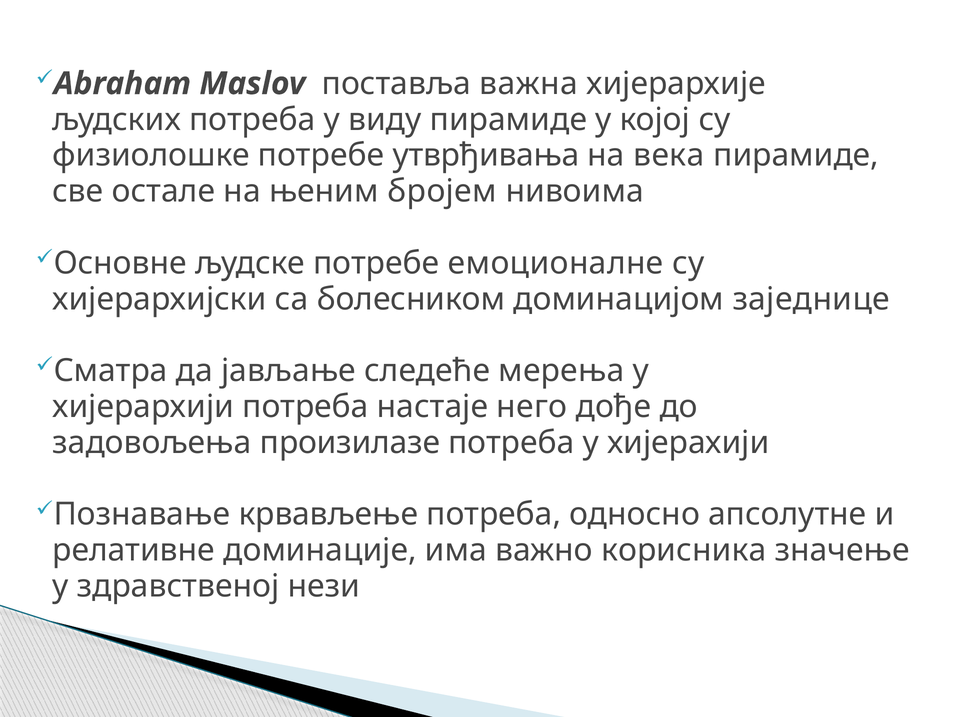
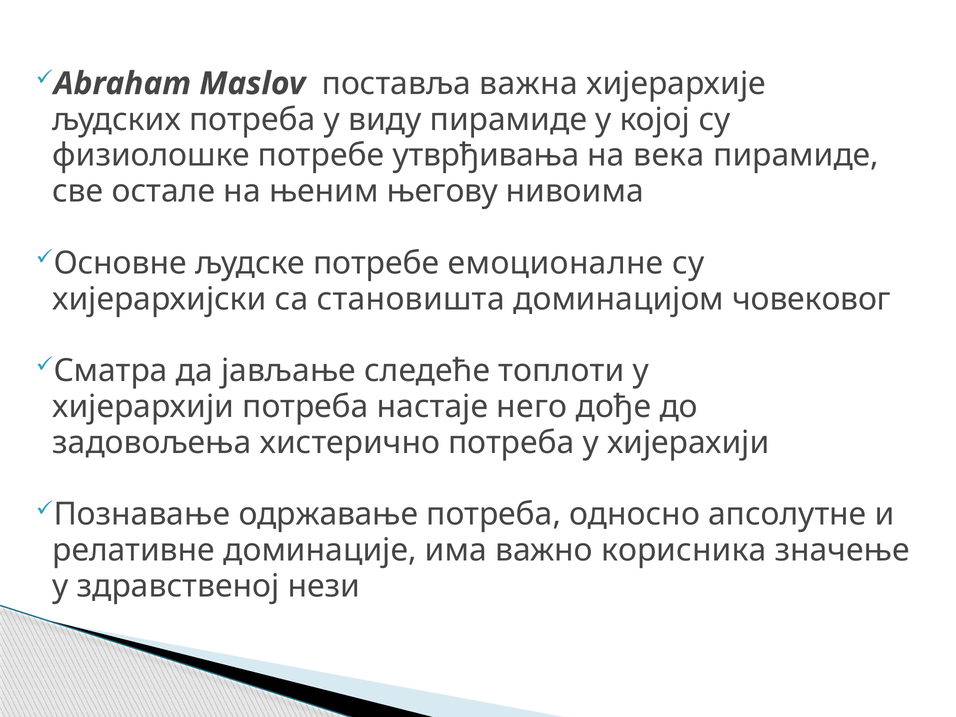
бројем: бројем -> његову
болесником: болесником -> становишта
заједнице: заједнице -> човековог
мерења: мерења -> топлоти
произилазе: произилазе -> хистерично
крвављење: крвављење -> одржавање
